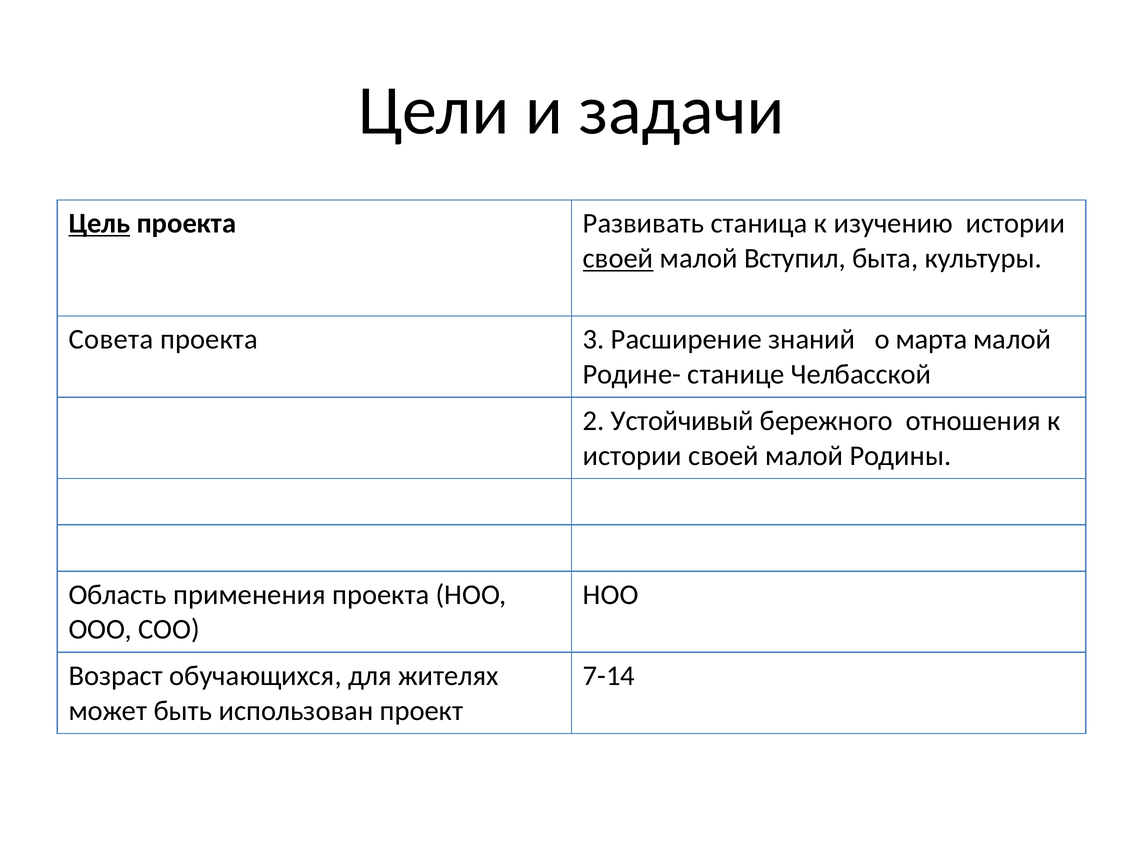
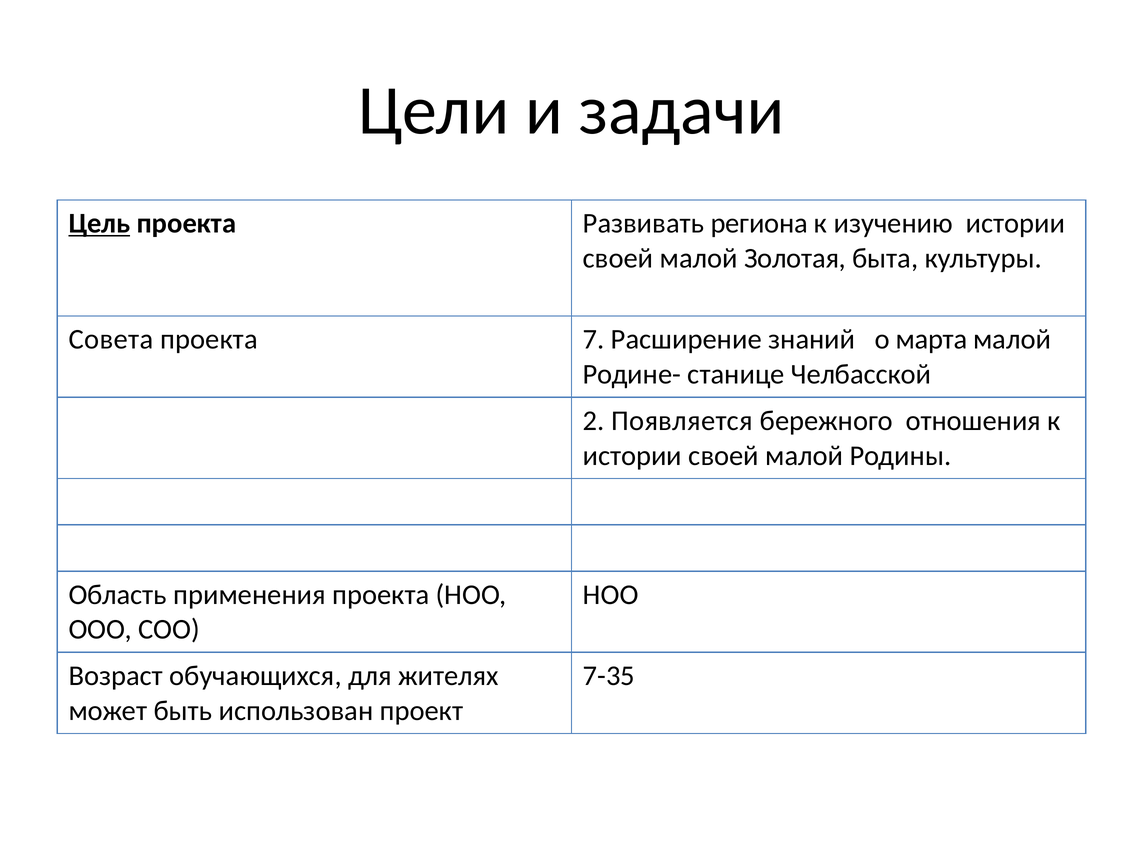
станица: станица -> региона
своей at (618, 258) underline: present -> none
Вступил: Вступил -> Золотая
3: 3 -> 7
Устойчивый: Устойчивый -> Появляется
7-14: 7-14 -> 7-35
